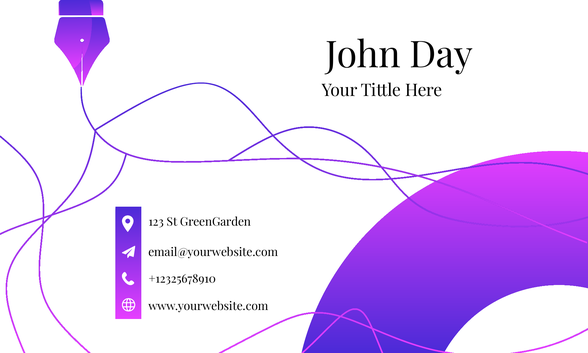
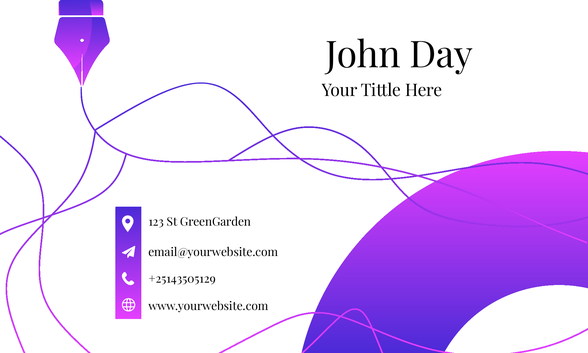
+12325678910: +12325678910 -> +25143505129
